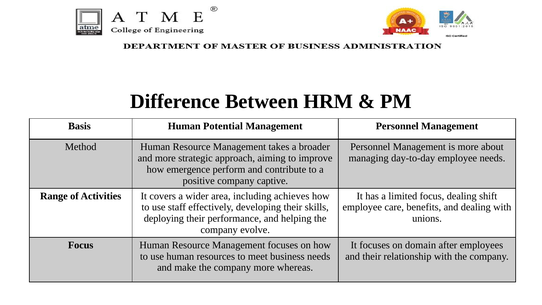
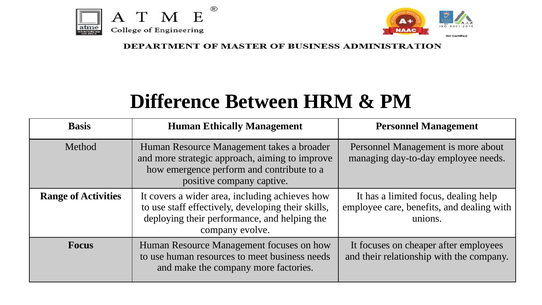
Potential: Potential -> Ethically
shift: shift -> help
domain: domain -> cheaper
whereas: whereas -> factories
